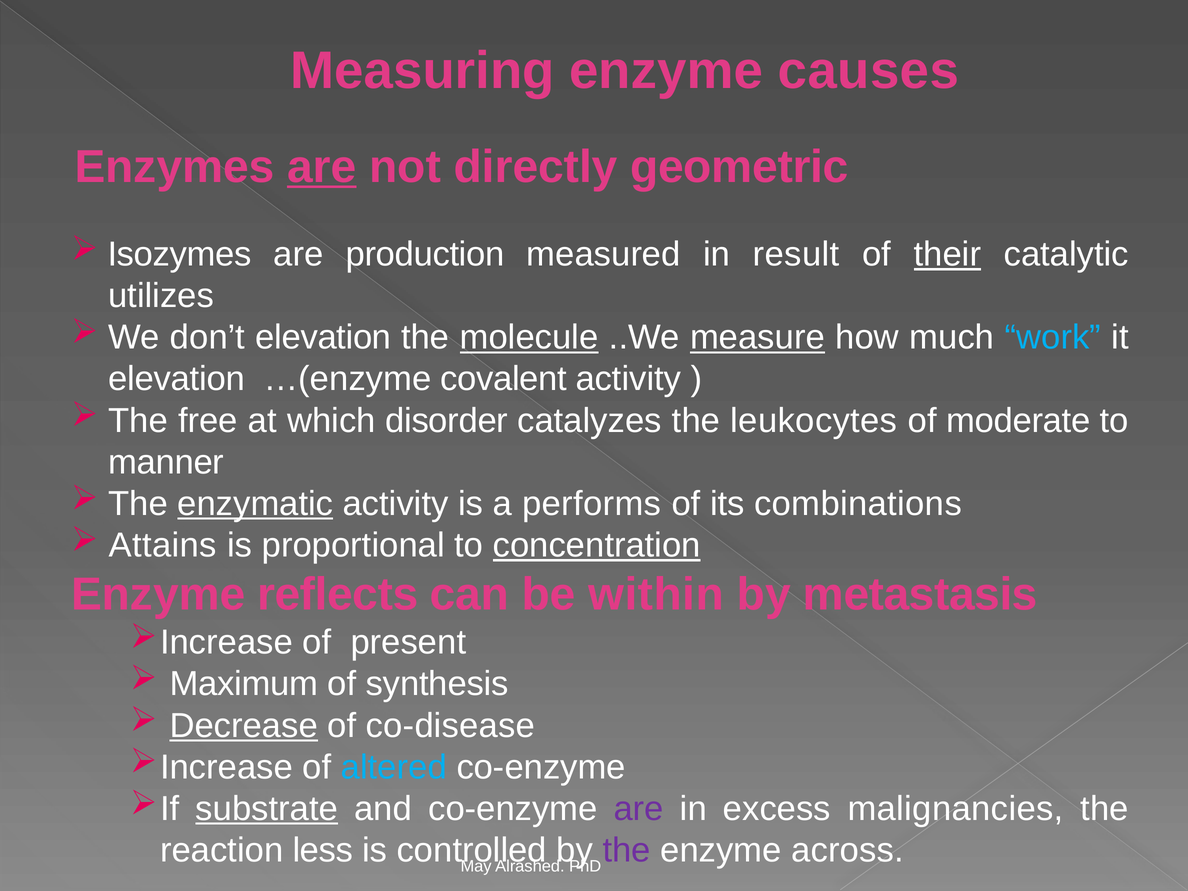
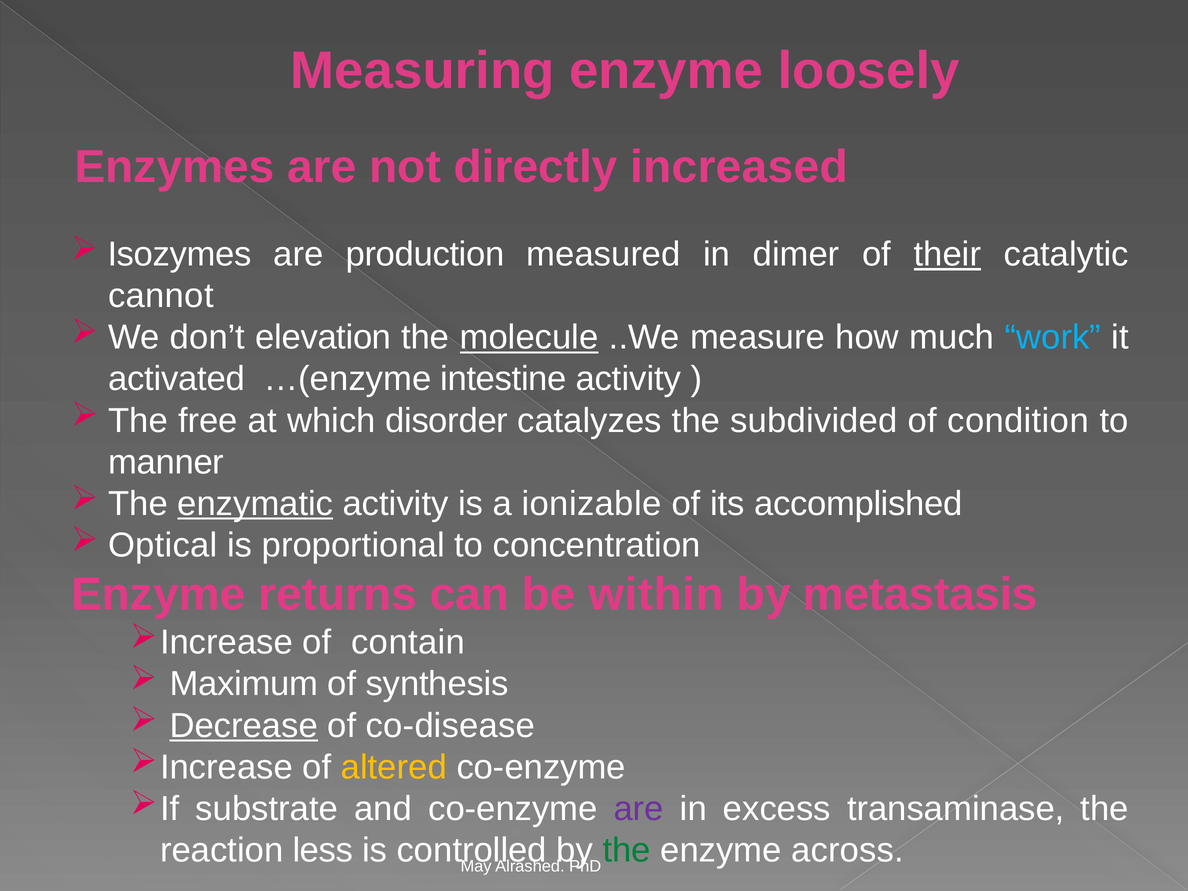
causes: causes -> loosely
are at (322, 167) underline: present -> none
geometric: geometric -> increased
result: result -> dimer
utilizes: utilizes -> cannot
measure underline: present -> none
elevation at (177, 379): elevation -> activated
covalent: covalent -> intestine
leukocytes: leukocytes -> subdivided
moderate: moderate -> condition
performs: performs -> ionizable
combinations: combinations -> accomplished
Attains: Attains -> Optical
concentration underline: present -> none
reflects: reflects -> returns
present: present -> contain
altered colour: light blue -> yellow
substrate underline: present -> none
malignancies: malignancies -> transaminase
the at (627, 850) colour: purple -> green
